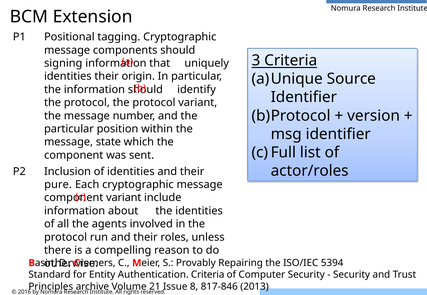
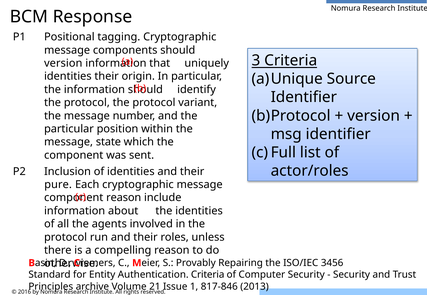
Extension: Extension -> Response
signing at (63, 63): signing -> version
variant at (124, 198): variant -> reason
5394: 5394 -> 3456
8: 8 -> 1
